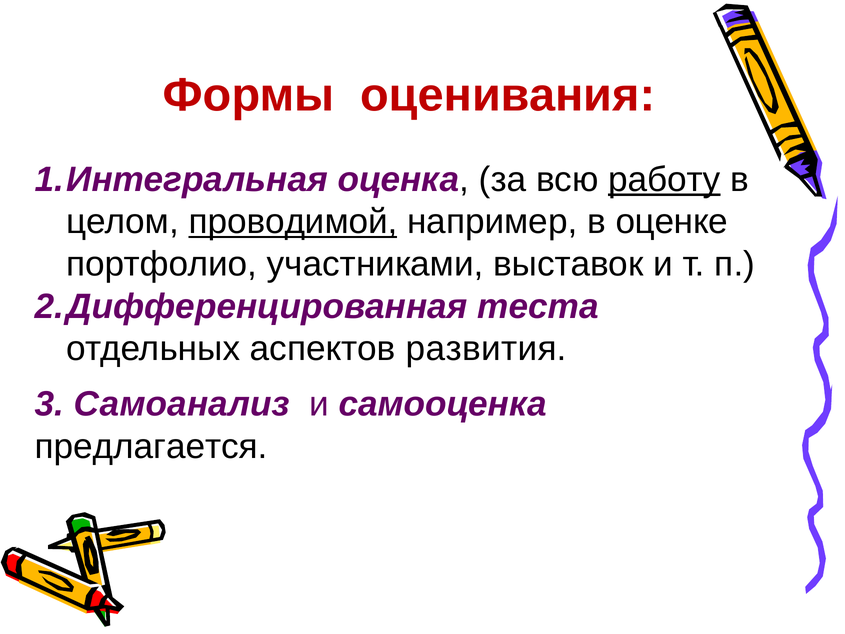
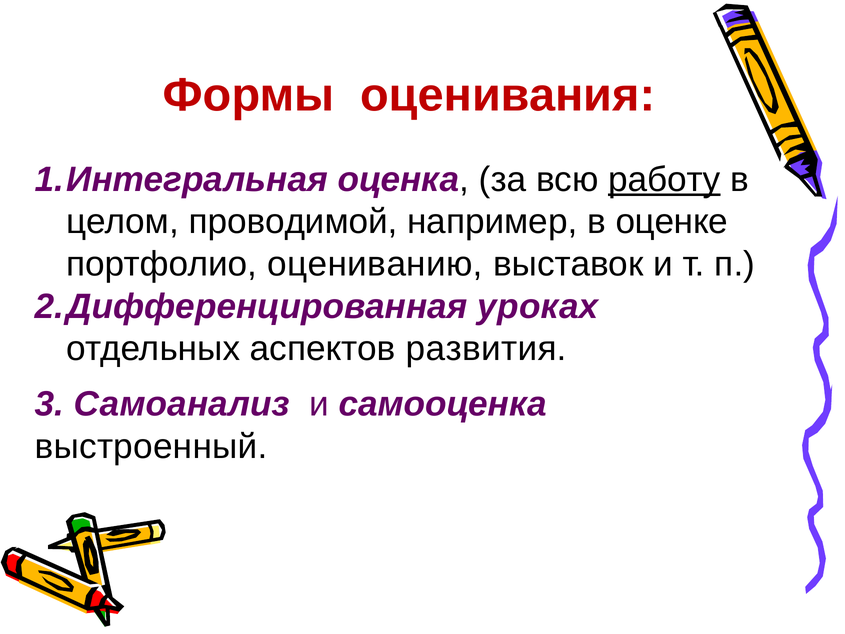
проводимой underline: present -> none
участниками: участниками -> оцениванию
теста: теста -> уроках
предлагается: предлагается -> выстроенный
